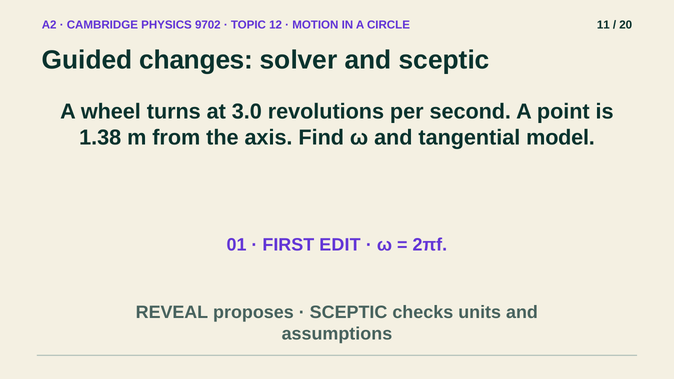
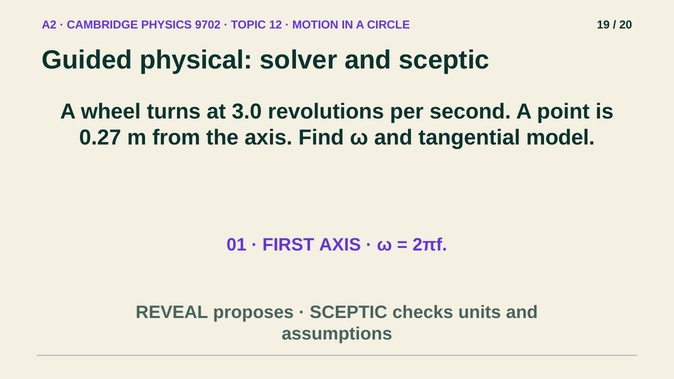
11: 11 -> 19
changes: changes -> physical
1.38: 1.38 -> 0.27
FIRST EDIT: EDIT -> AXIS
